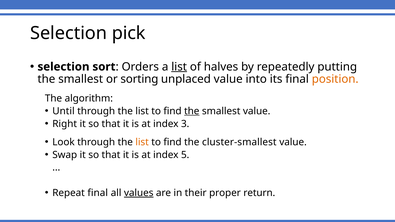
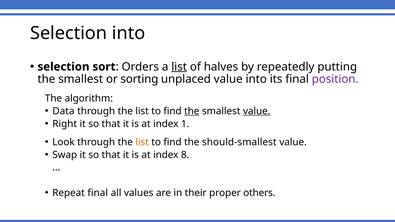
Selection pick: pick -> into
position colour: orange -> purple
Until: Until -> Data
value at (257, 111) underline: none -> present
3: 3 -> 1
cluster-smallest: cluster-smallest -> should-smallest
5: 5 -> 8
values underline: present -> none
return: return -> others
